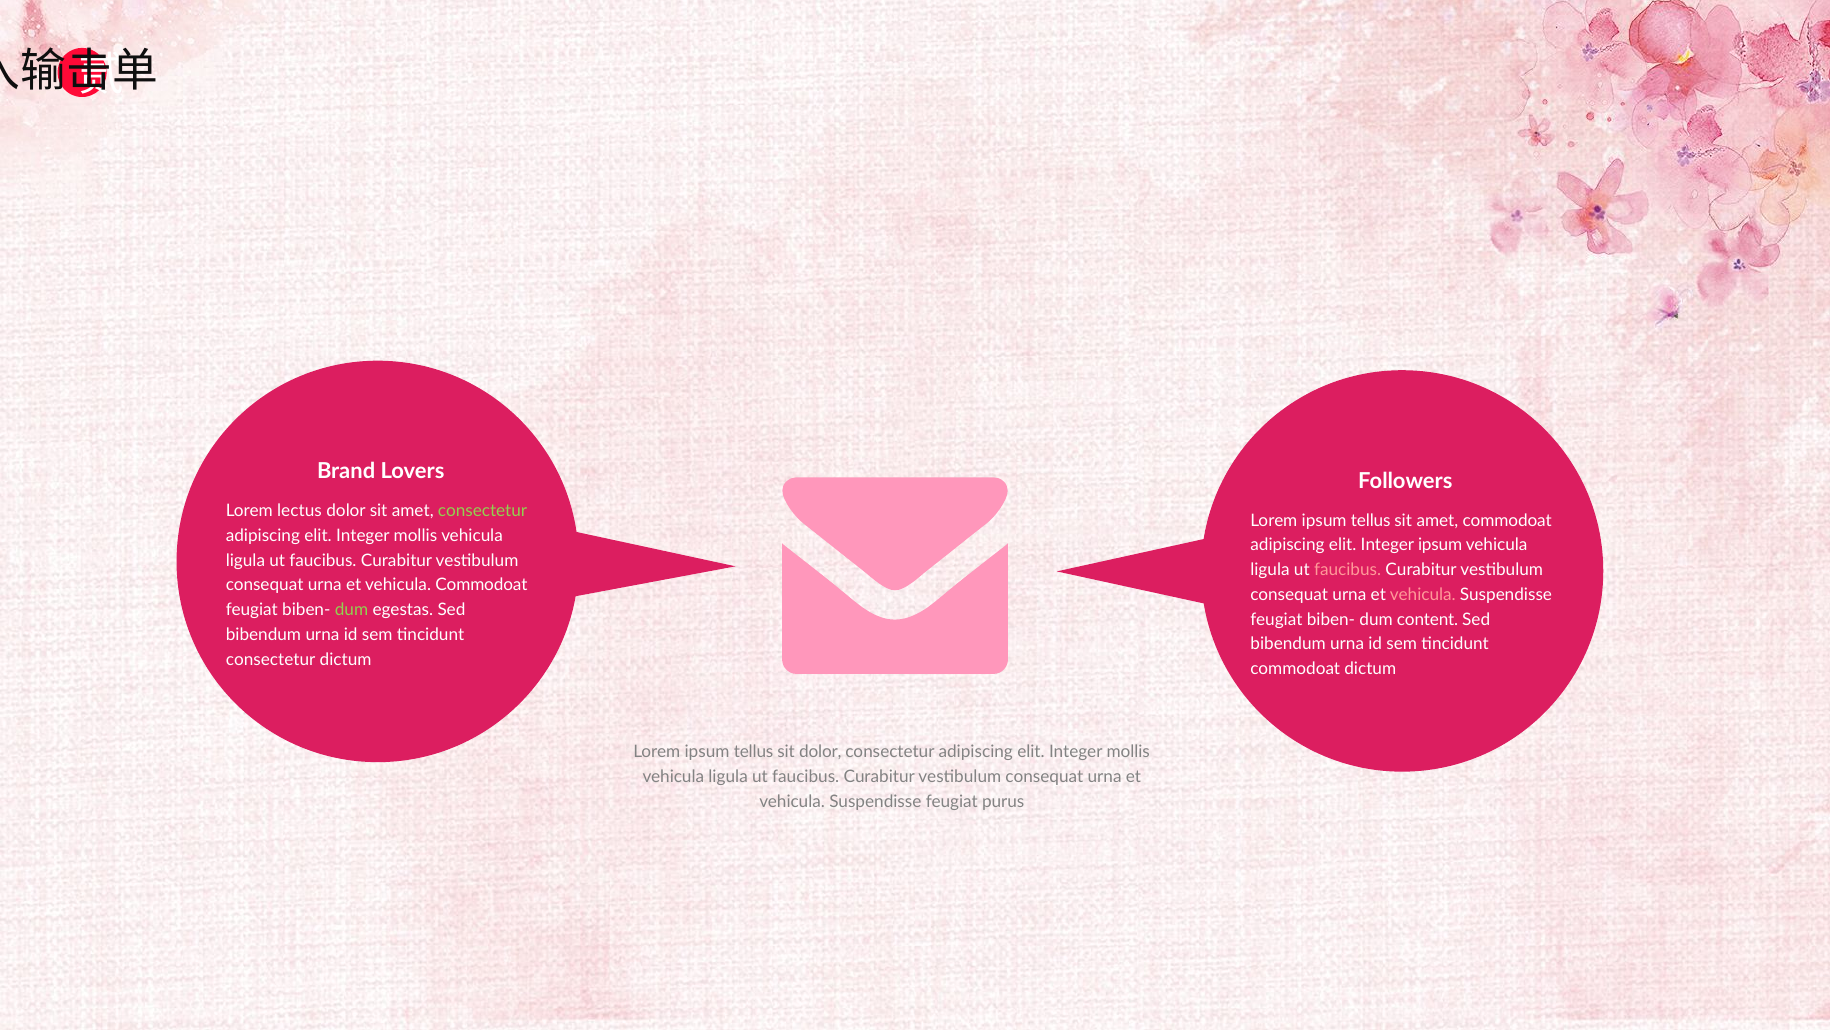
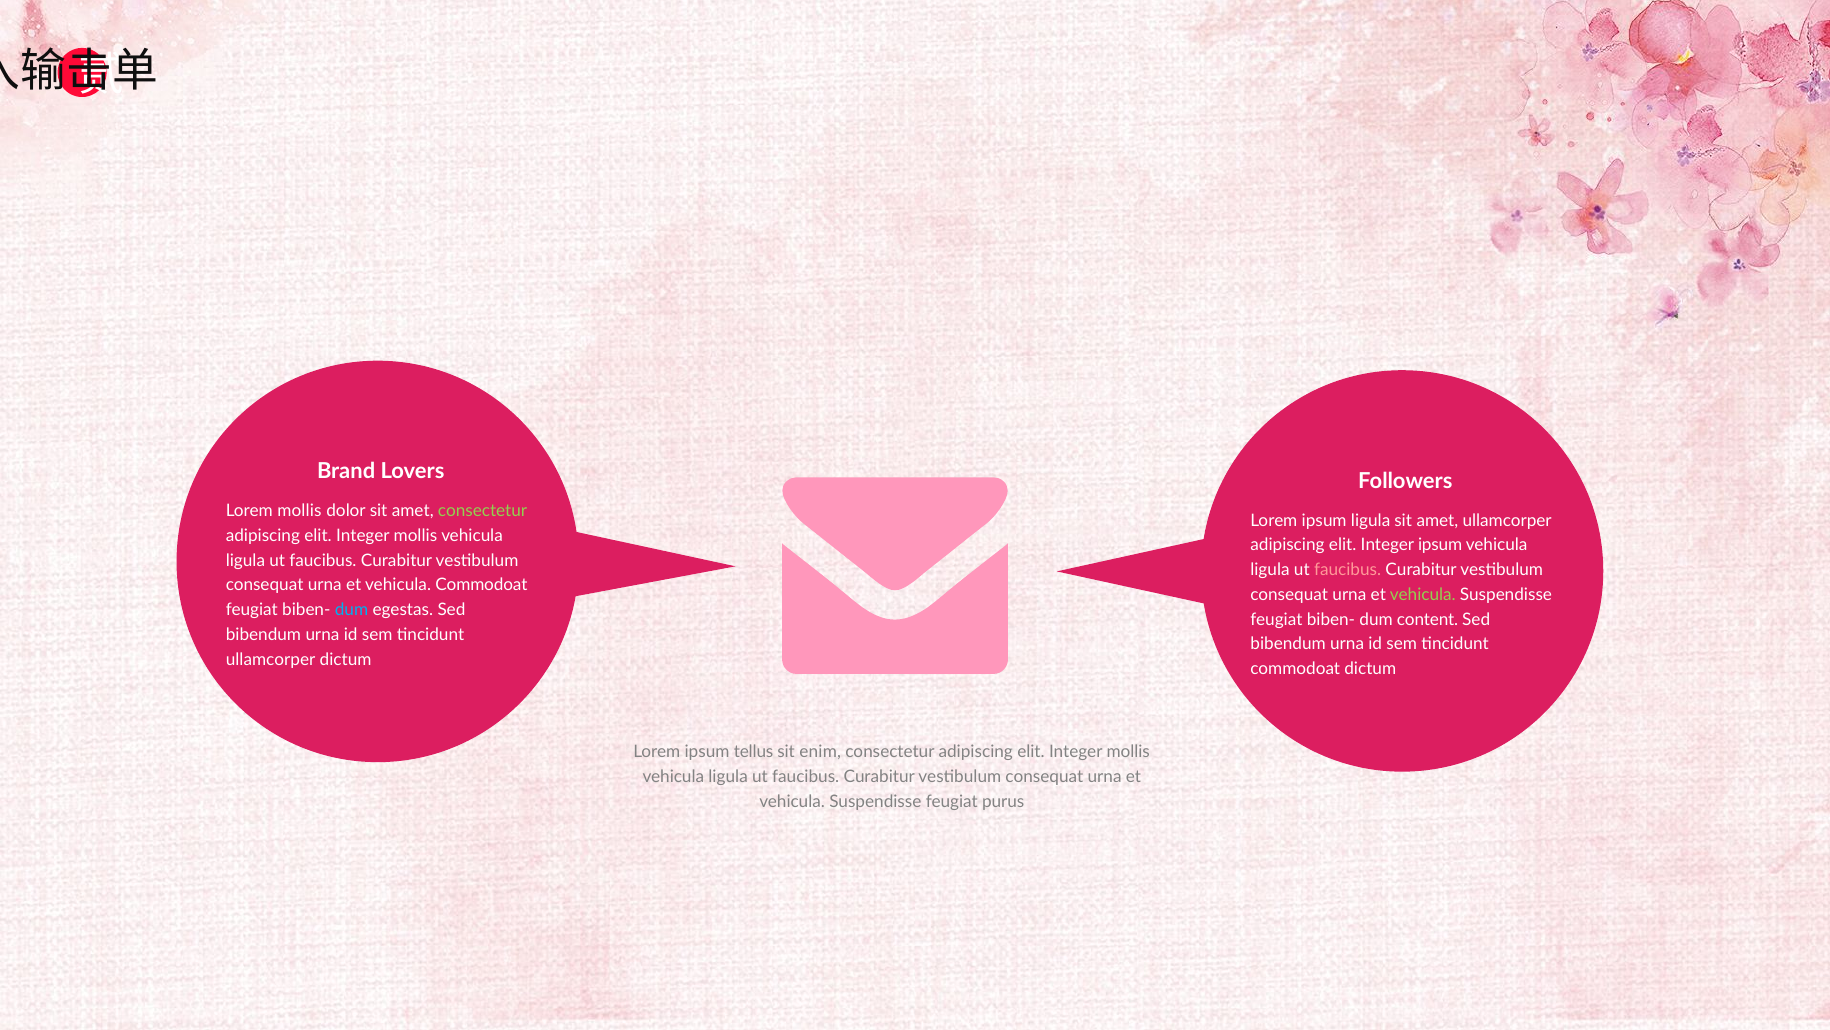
Lorem lectus: lectus -> mollis
tellus at (1371, 520): tellus -> ligula
amet commodoat: commodoat -> ullamcorper
vehicula at (1423, 594) colour: pink -> light green
dum at (352, 610) colour: light green -> light blue
consectetur at (271, 659): consectetur -> ullamcorper
sit dolor: dolor -> enim
